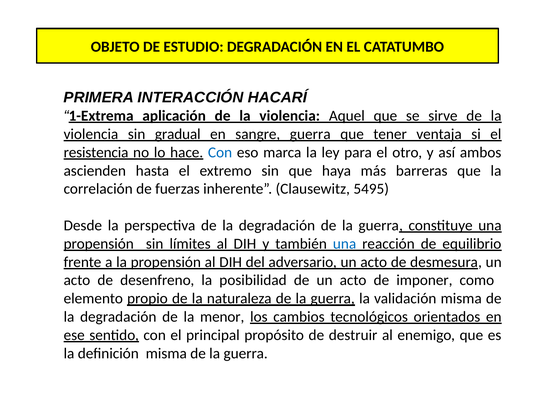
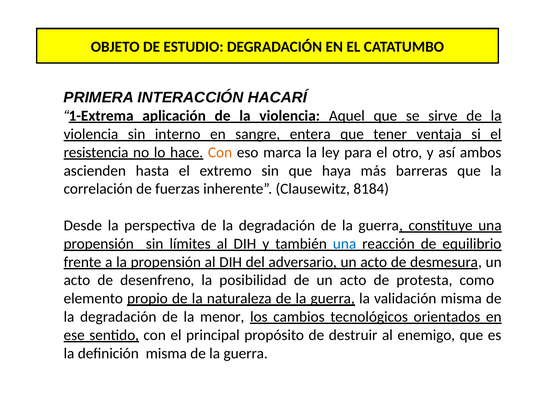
gradual: gradual -> interno
sangre guerra: guerra -> entera
Con at (220, 152) colour: blue -> orange
5495: 5495 -> 8184
imponer: imponer -> protesta
